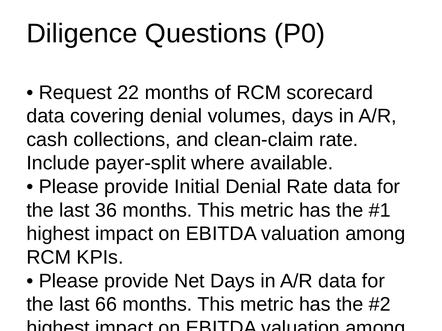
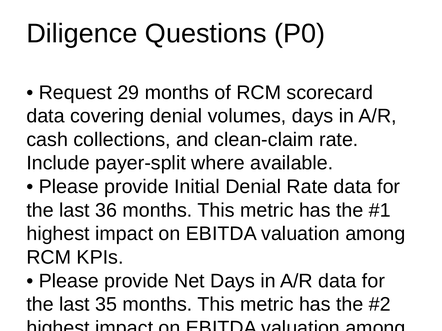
22: 22 -> 29
66: 66 -> 35
